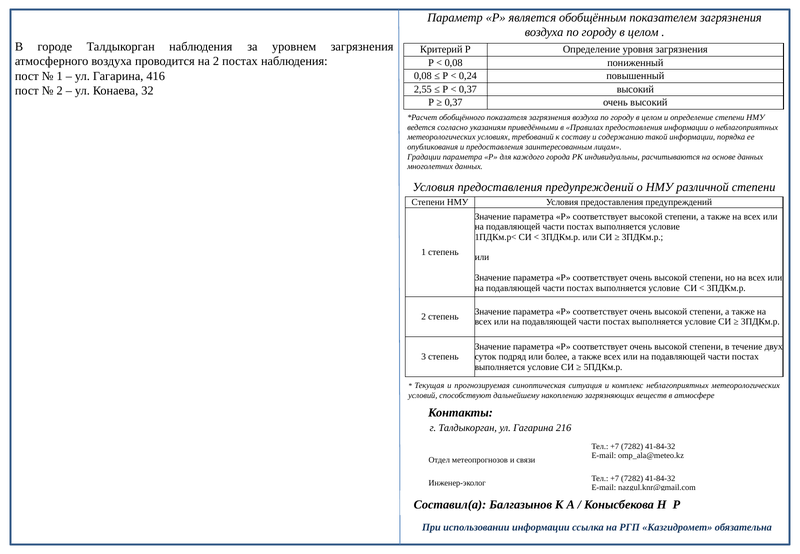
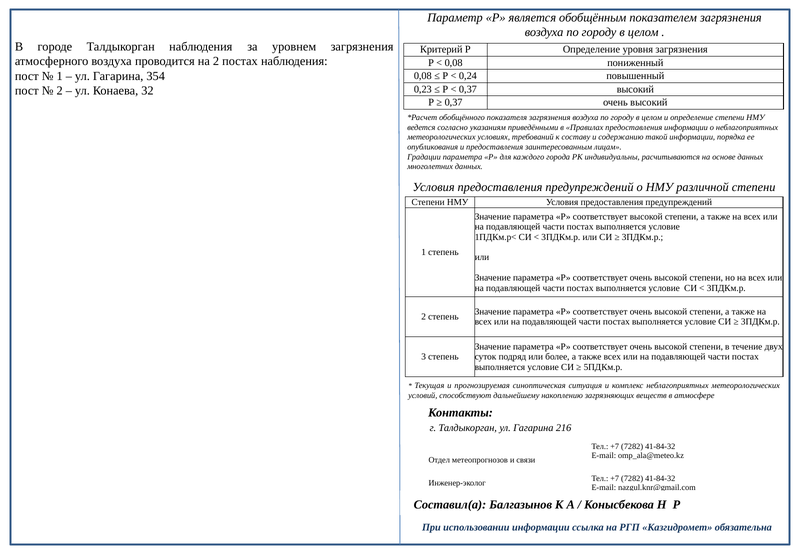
416: 416 -> 354
2,55: 2,55 -> 0,23
